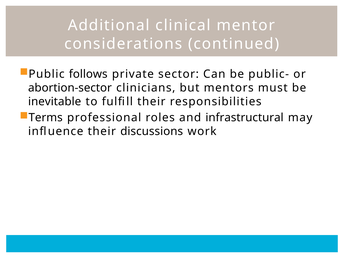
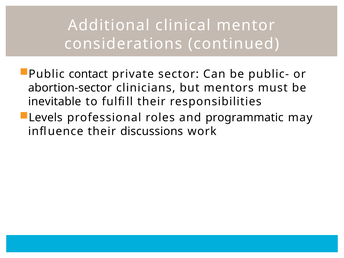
follows: follows -> contact
Terms: Terms -> Levels
infrastructural: infrastructural -> programmatic
